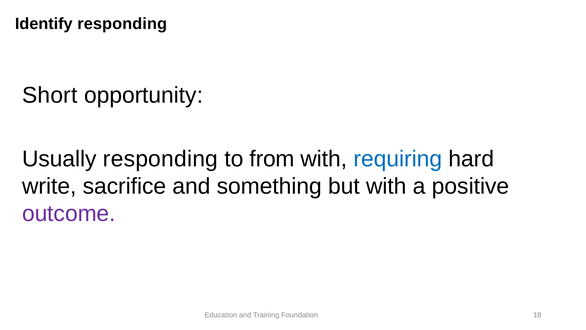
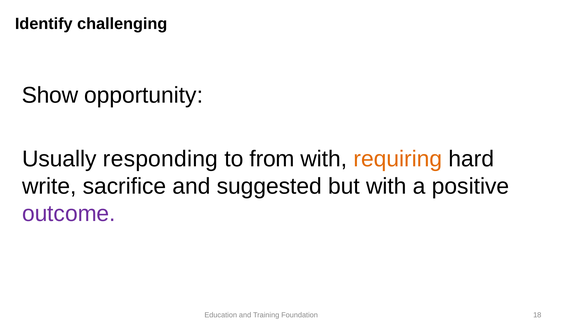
Identify responding: responding -> challenging
Short: Short -> Show
requiring colour: blue -> orange
something: something -> suggested
